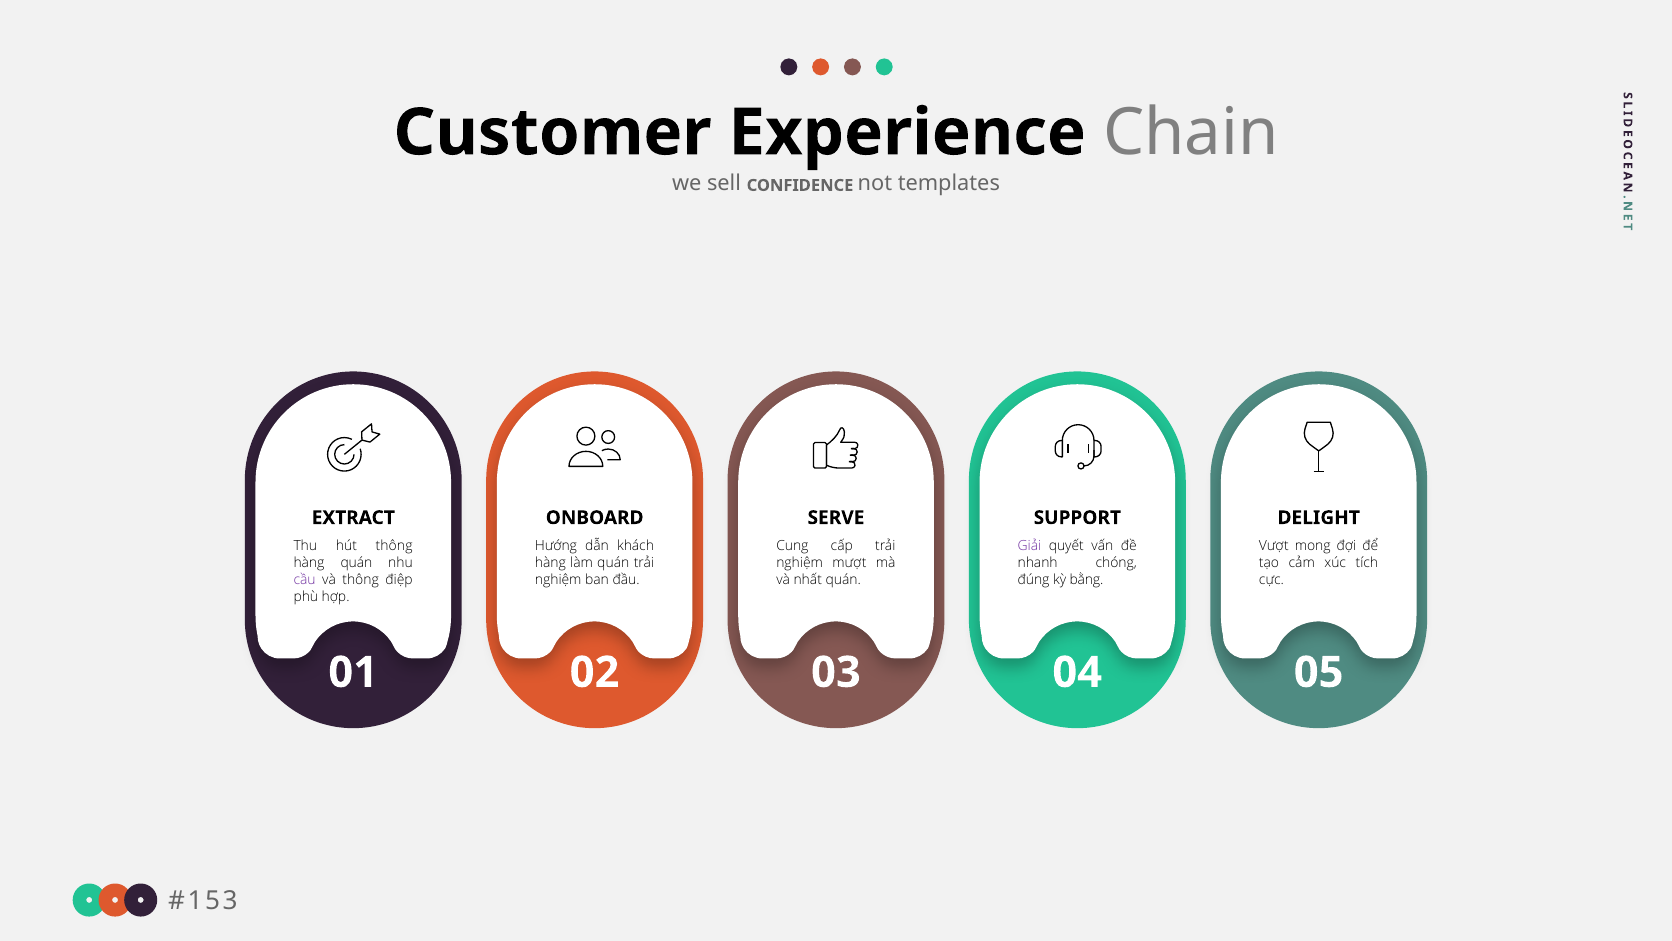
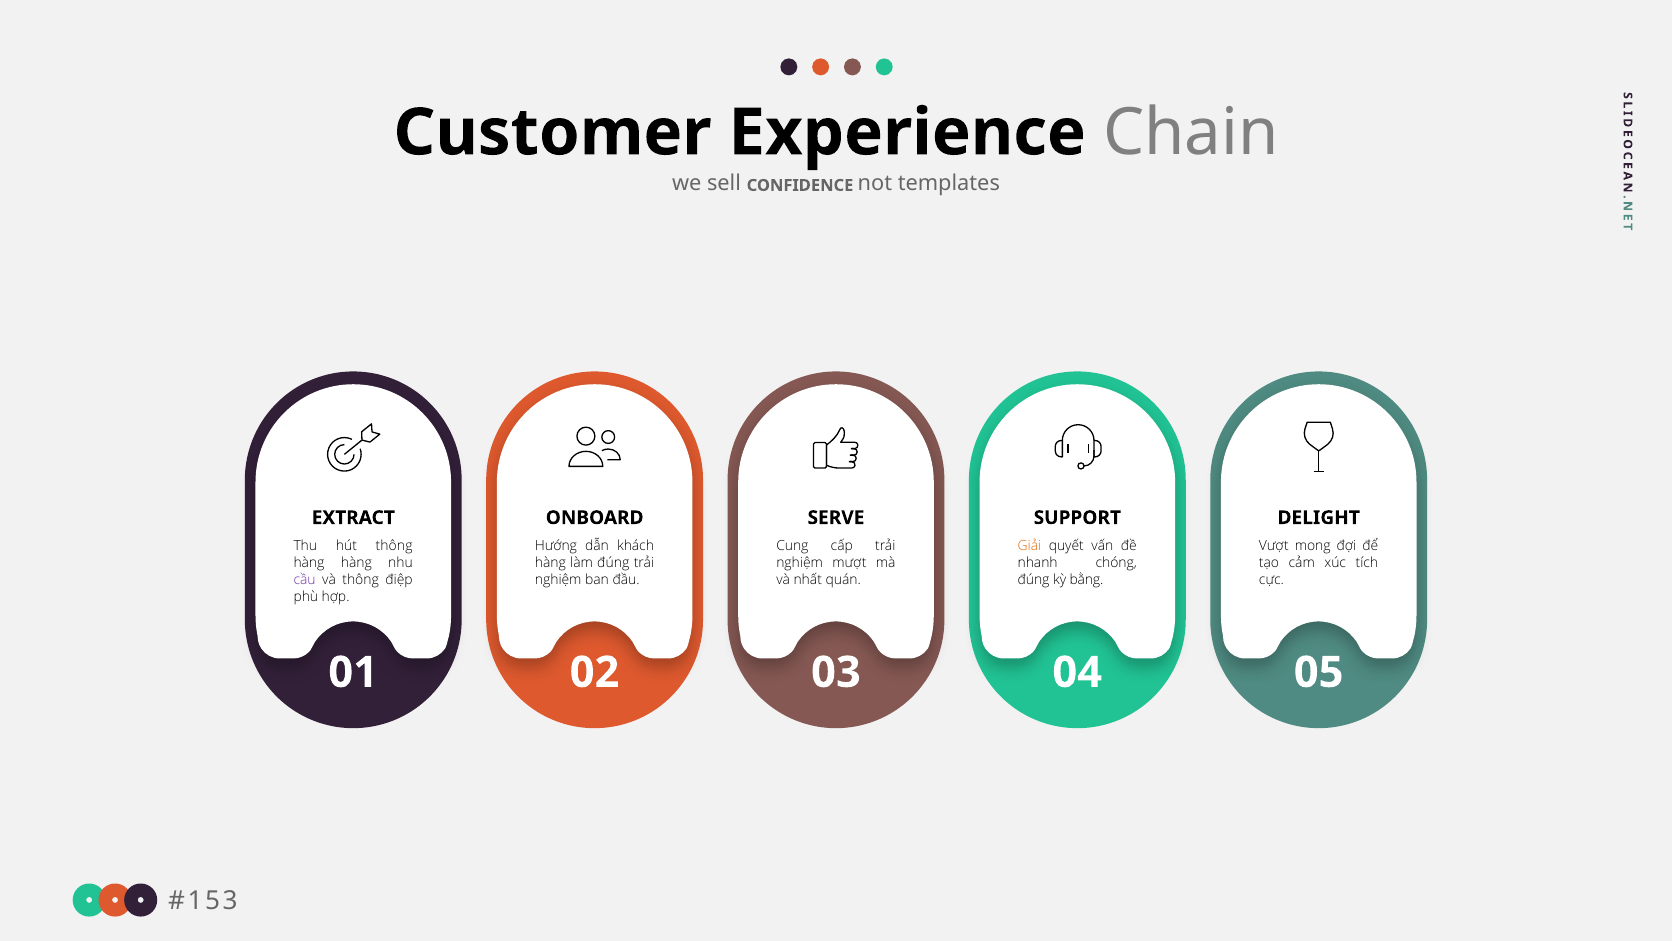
Giải colour: purple -> orange
hàng quán: quán -> hàng
làm quán: quán -> đúng
